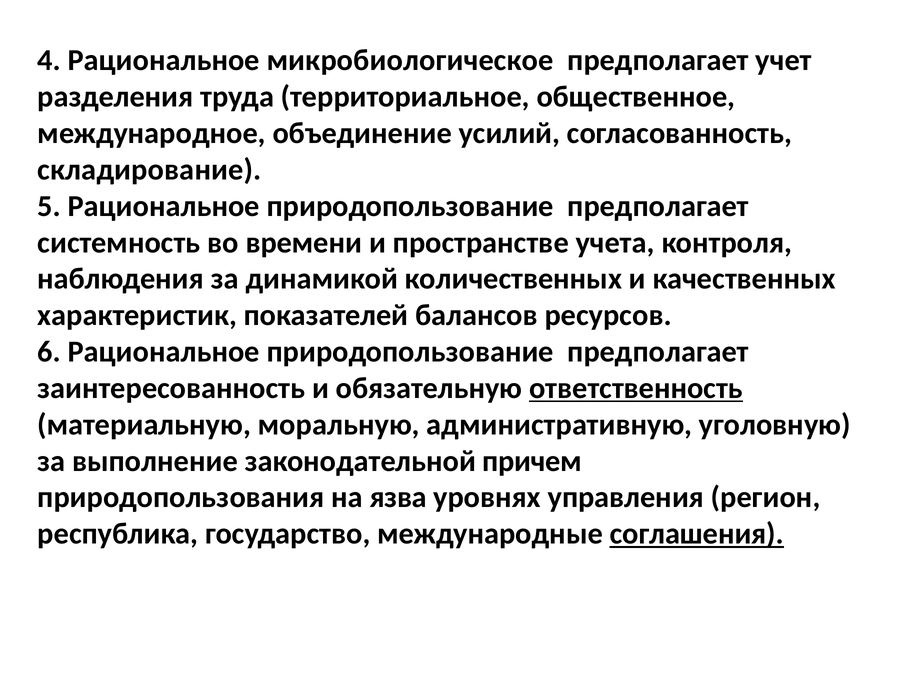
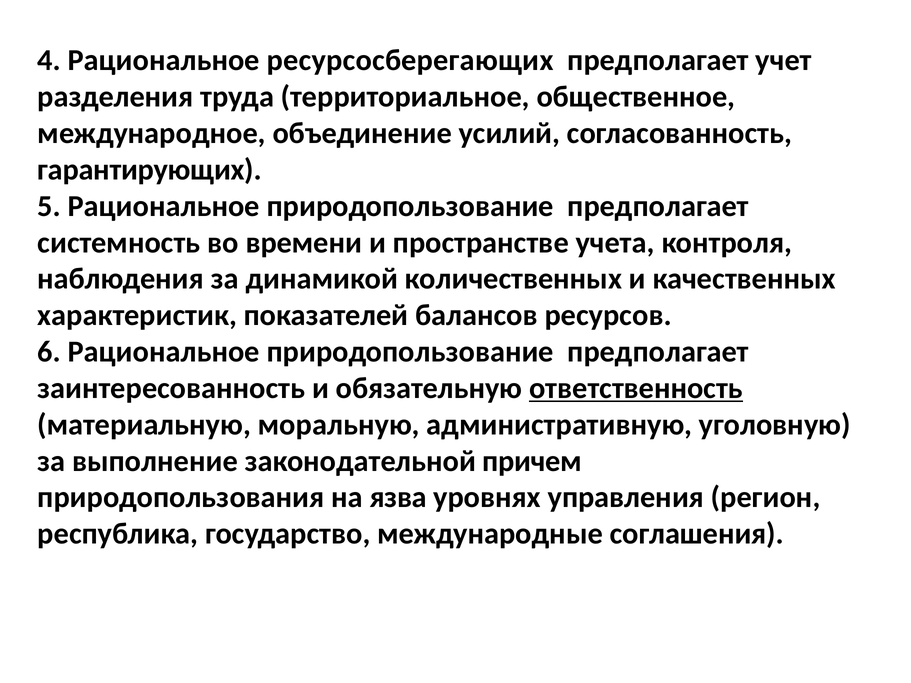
микробиологическое: микробиологическое -> ресурсосберегающих
складирование: складирование -> гарантирующих
соглашения underline: present -> none
